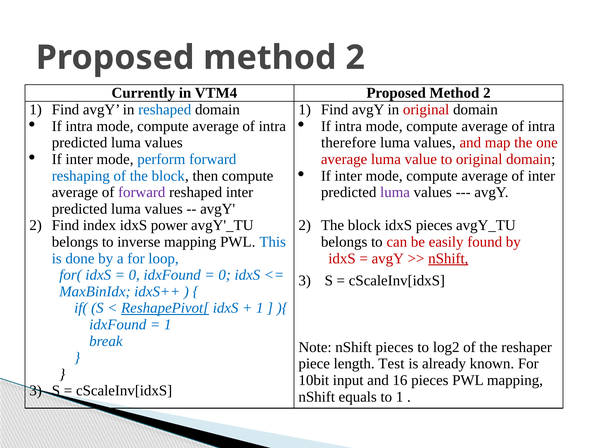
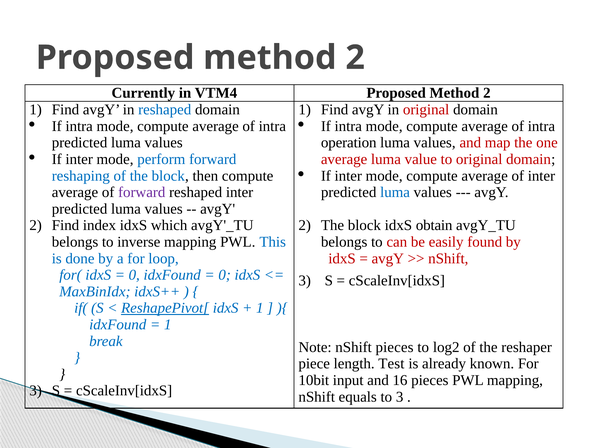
therefore: therefore -> operation
luma at (395, 193) colour: purple -> blue
power: power -> which
idxS pieces: pieces -> obtain
nShift at (448, 259) underline: present -> none
to 1: 1 -> 3
